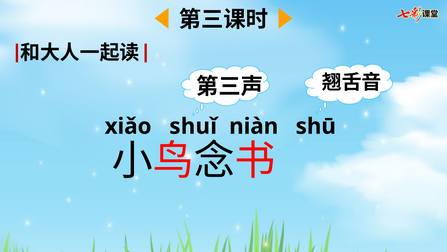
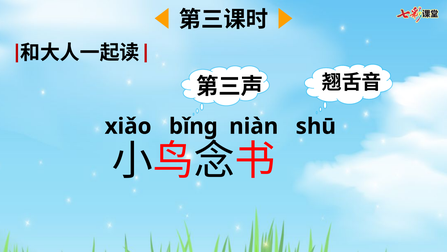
shuǐ: shuǐ -> bǐng
